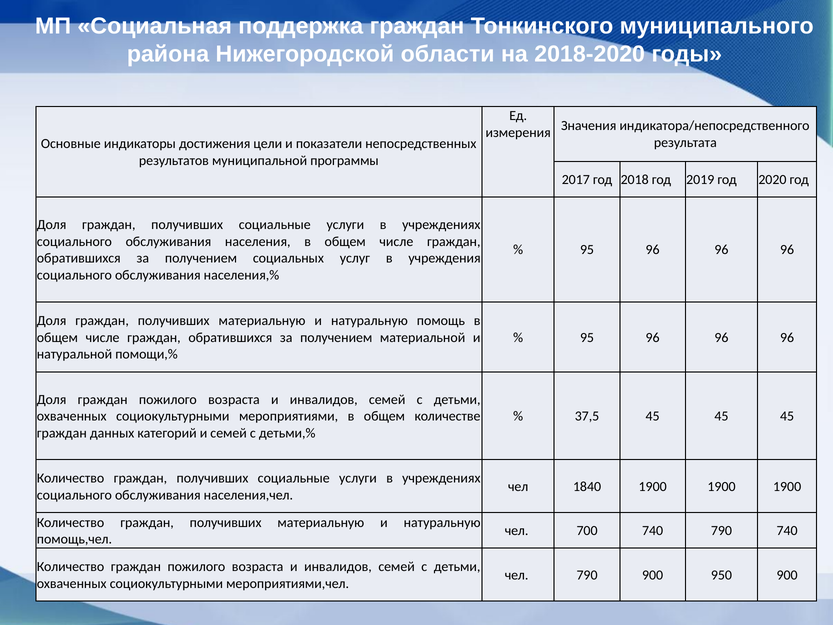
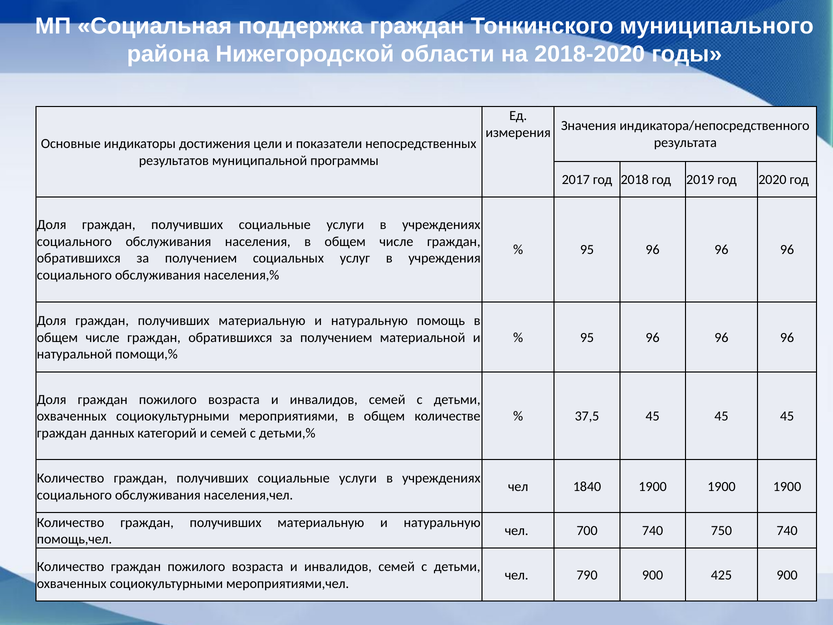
740 790: 790 -> 750
950: 950 -> 425
